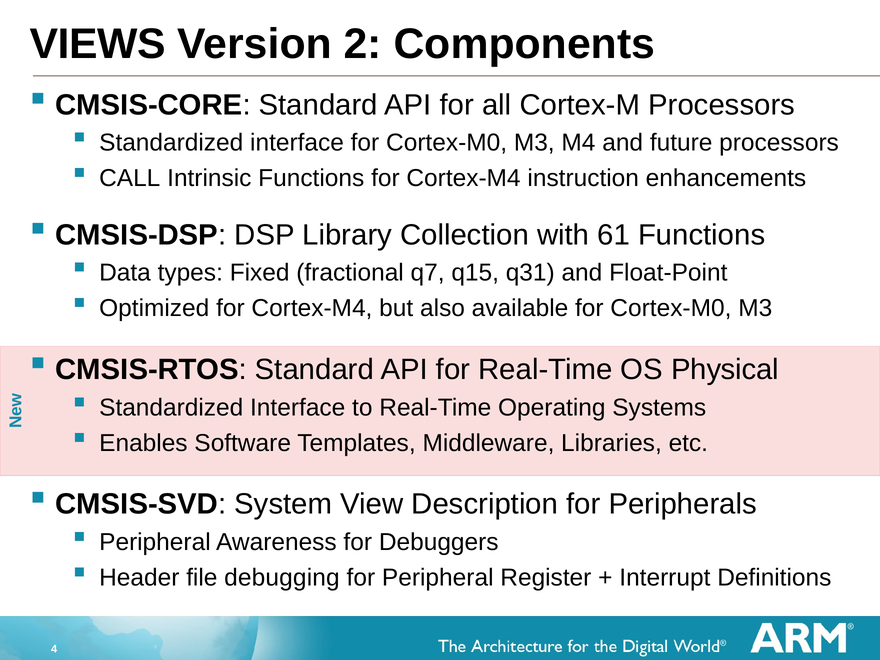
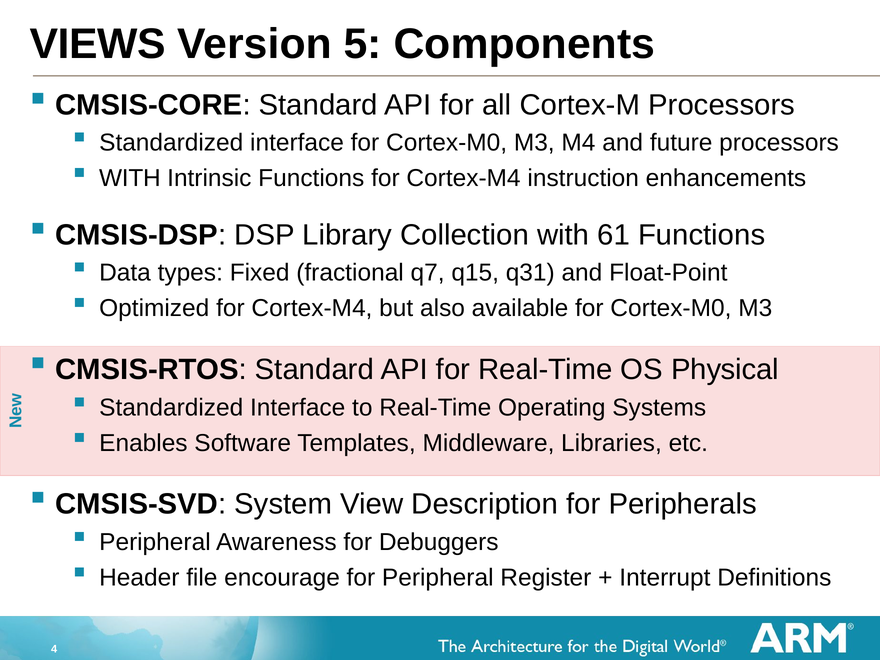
2: 2 -> 5
CALL at (130, 178): CALL -> WITH
debugging: debugging -> encourage
